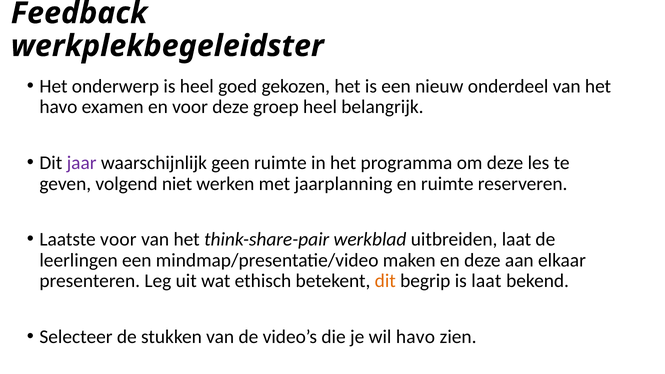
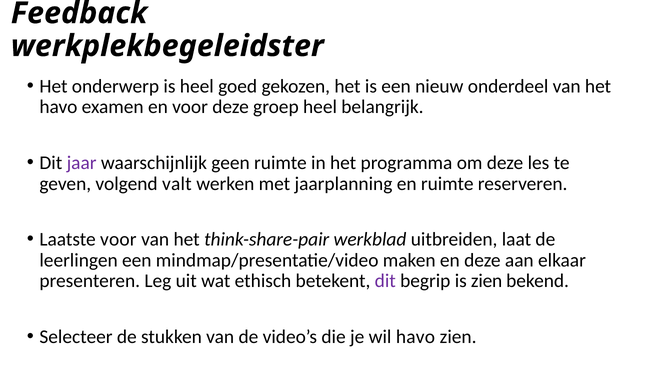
niet: niet -> valt
dit at (385, 281) colour: orange -> purple
is laat: laat -> zien
